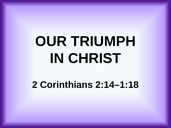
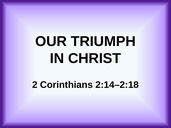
2:14–1:18: 2:14–1:18 -> 2:14–2:18
